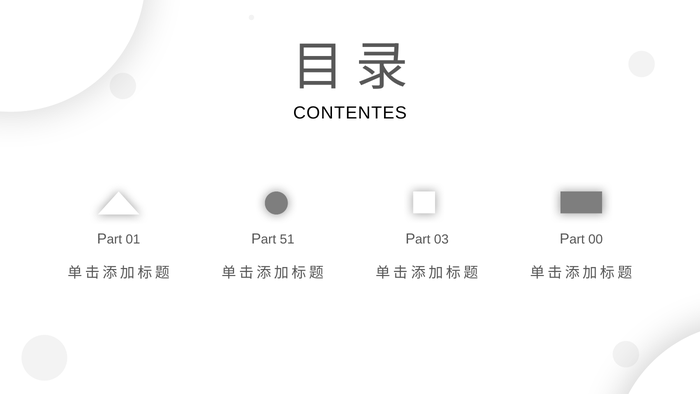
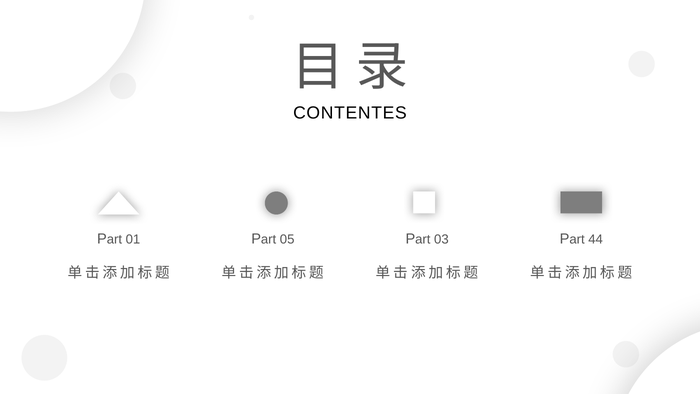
51: 51 -> 05
00: 00 -> 44
